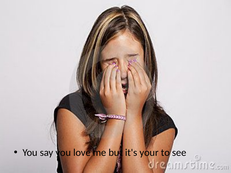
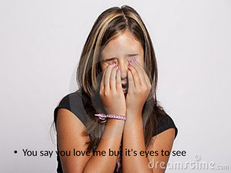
your: your -> eyes
